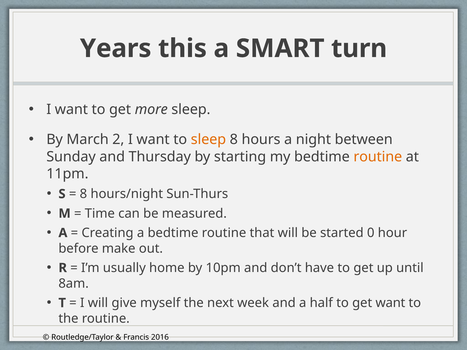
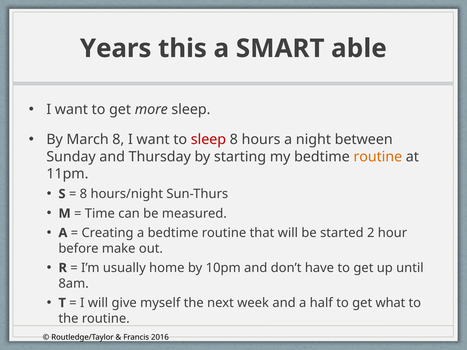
turn: turn -> able
March 2: 2 -> 8
sleep at (208, 140) colour: orange -> red
0: 0 -> 2
get want: want -> what
